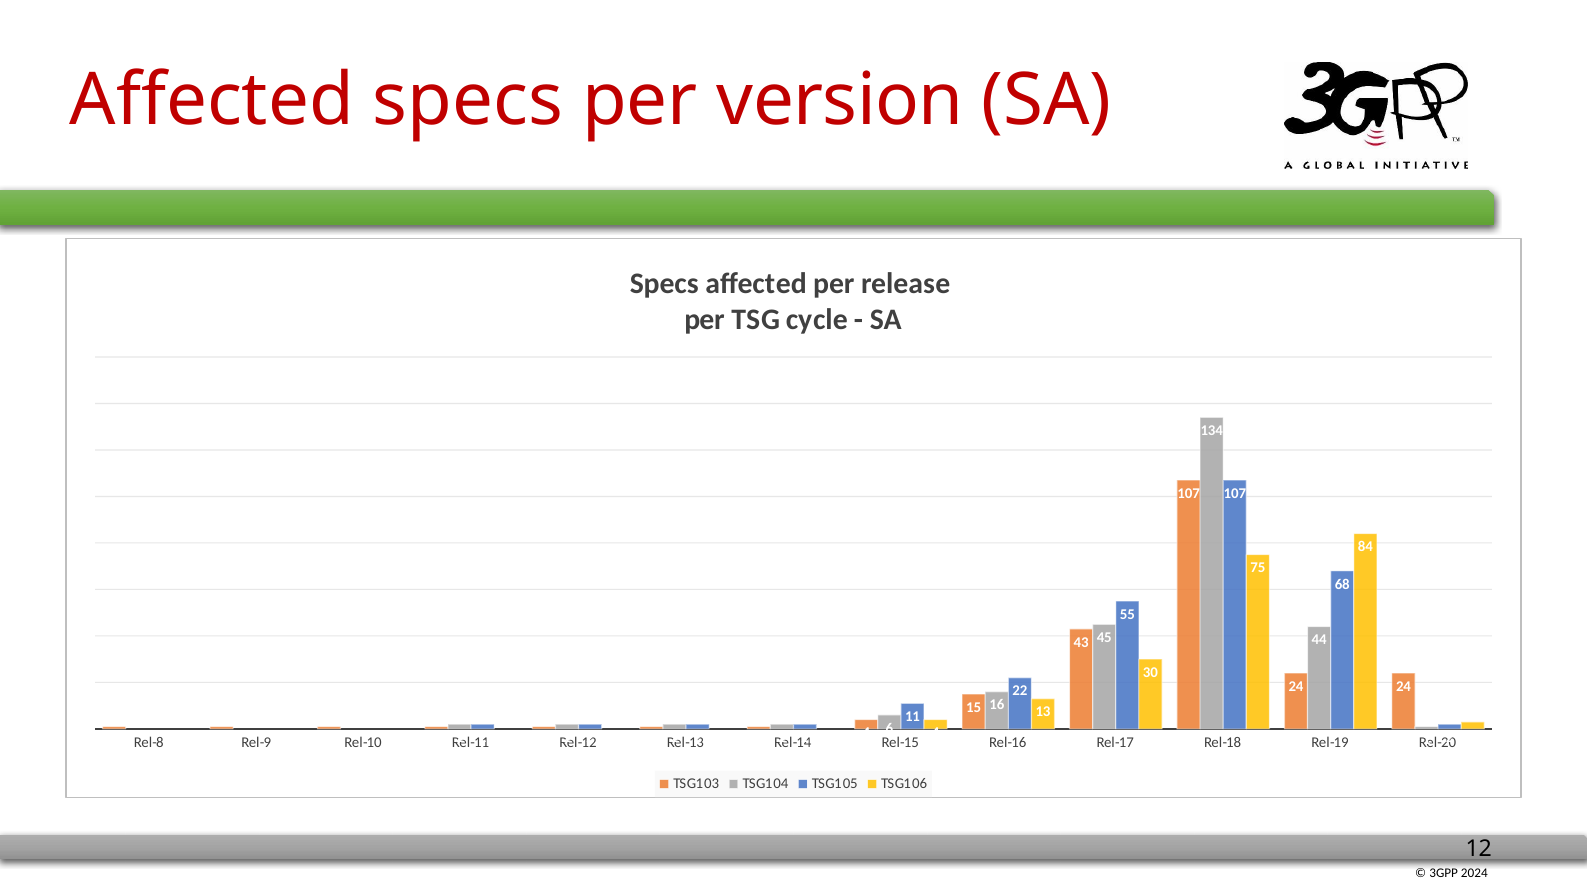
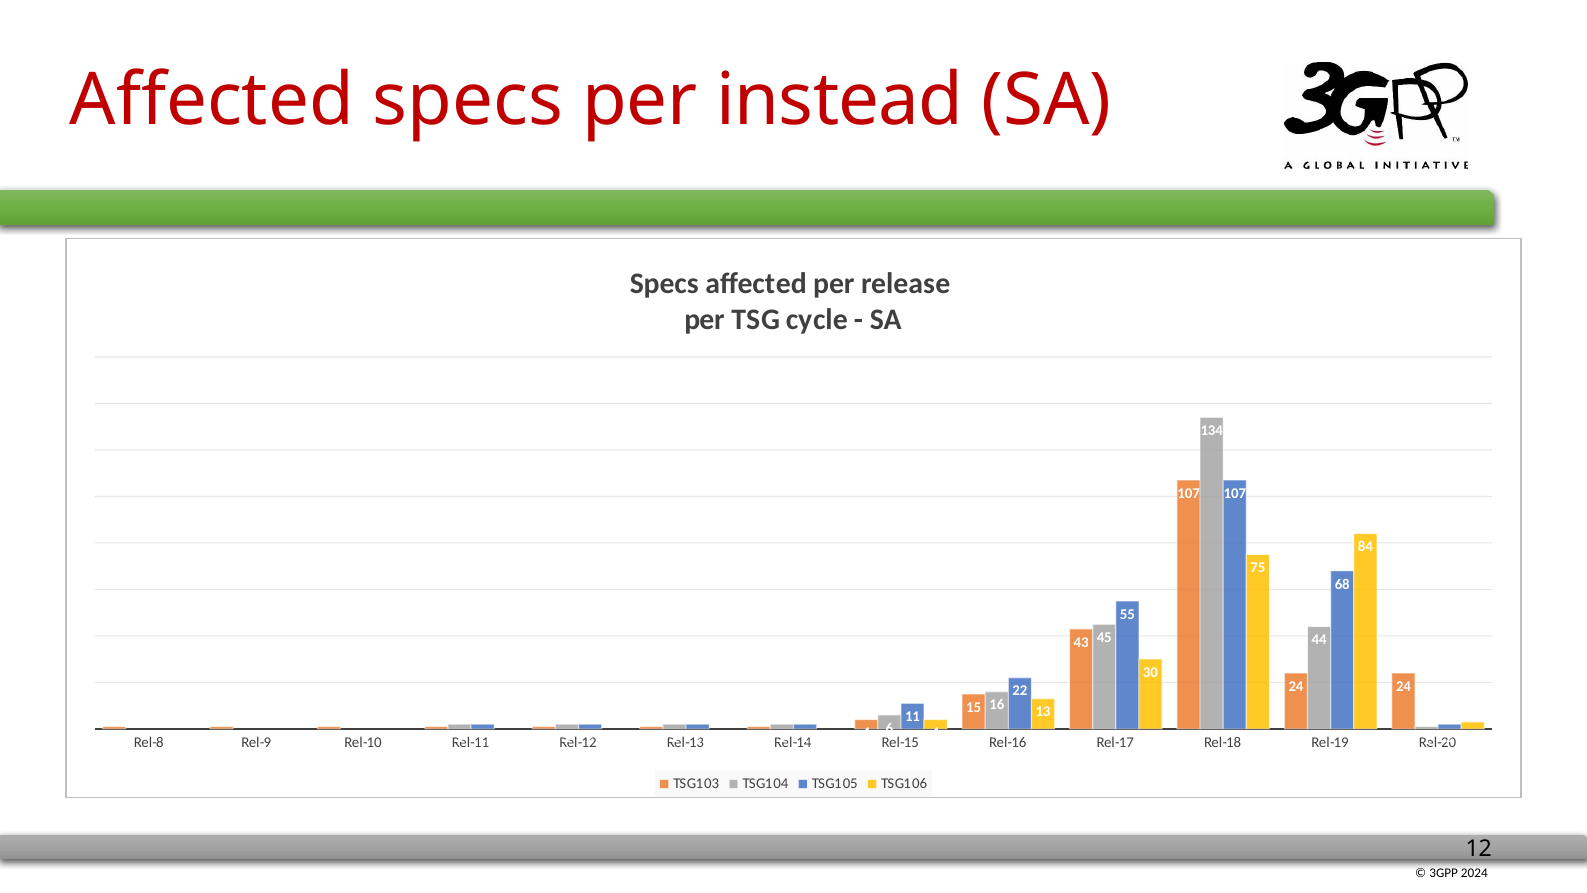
version: version -> instead
